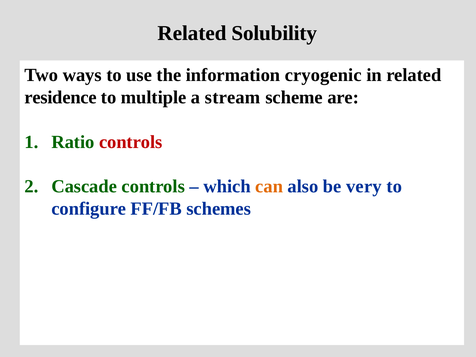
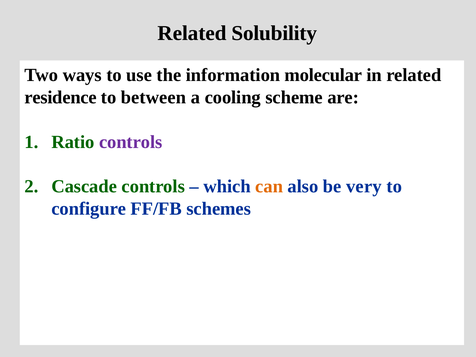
cryogenic: cryogenic -> molecular
multiple: multiple -> between
stream: stream -> cooling
controls at (131, 142) colour: red -> purple
